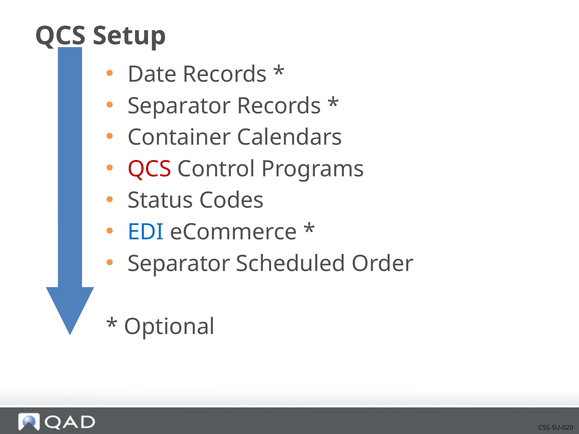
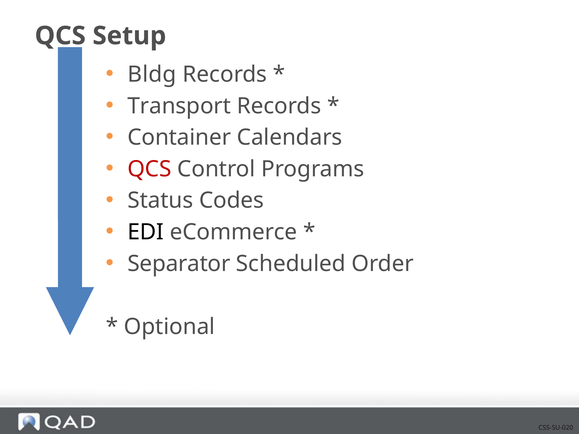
Date: Date -> Bldg
Separator at (179, 106): Separator -> Transport
EDI colour: blue -> black
